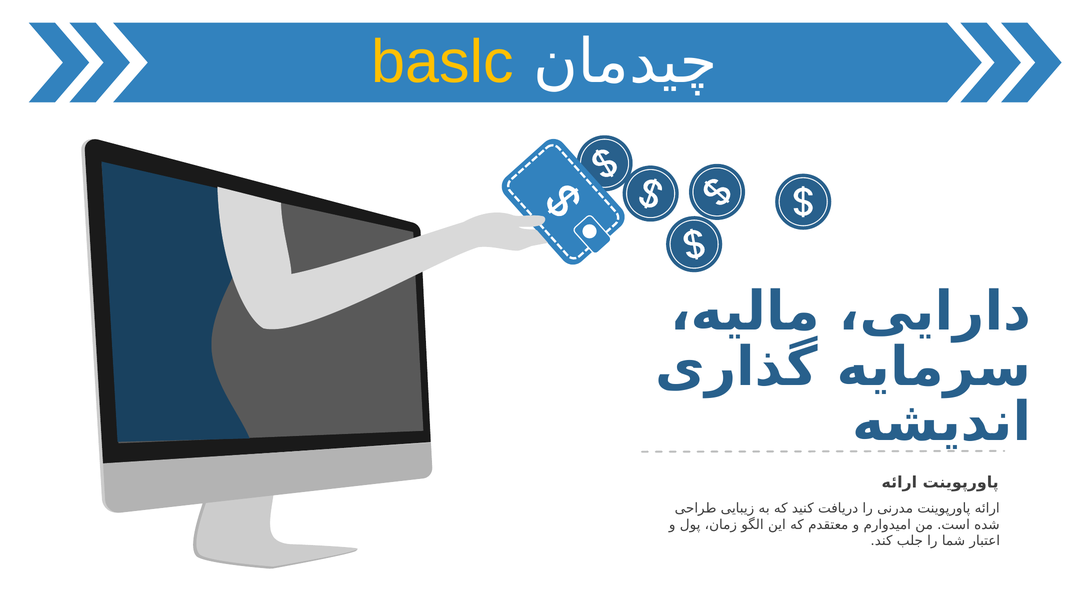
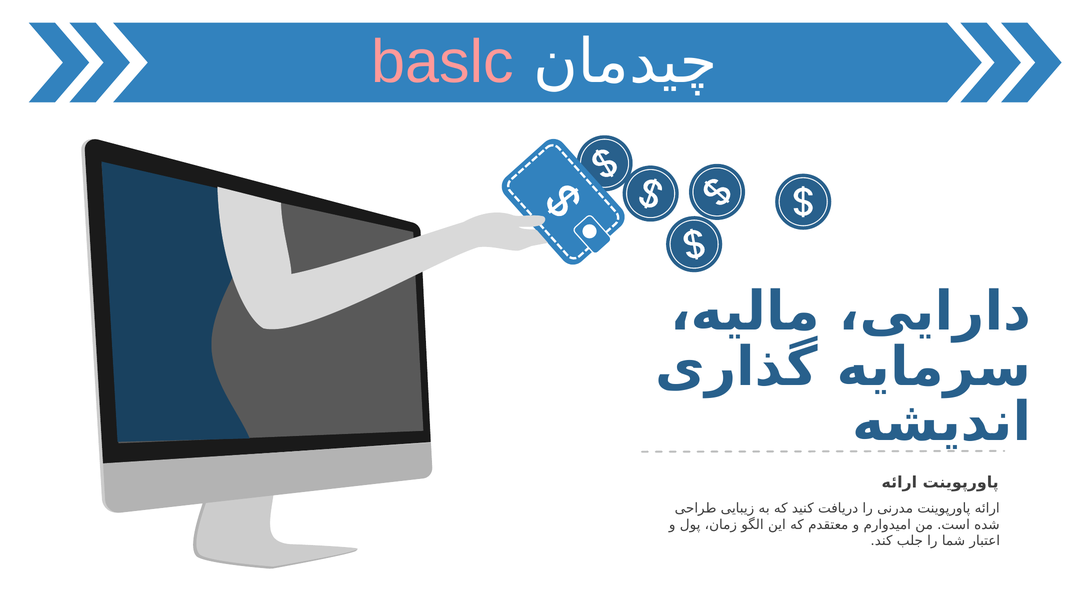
baslc colour: yellow -> pink
